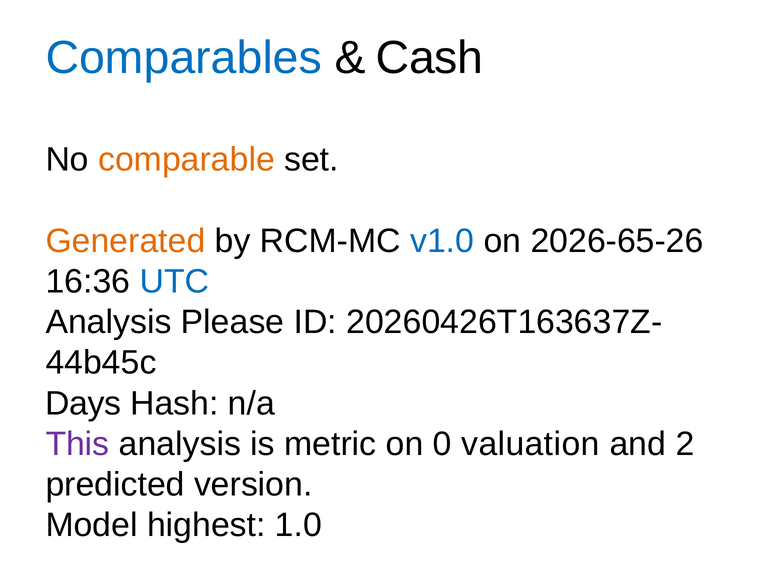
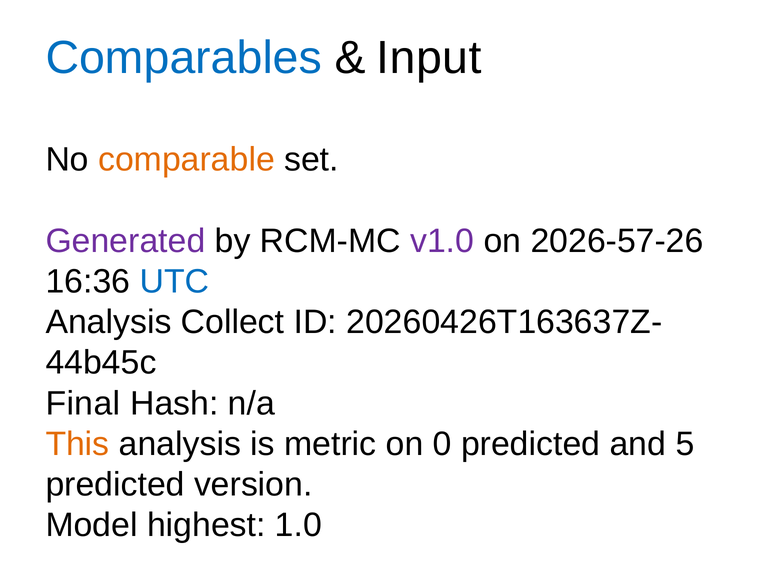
Cash: Cash -> Input
Generated colour: orange -> purple
v1.0 colour: blue -> purple
2026-65-26: 2026-65-26 -> 2026-57-26
Please: Please -> Collect
Days: Days -> Final
This colour: purple -> orange
0 valuation: valuation -> predicted
2: 2 -> 5
